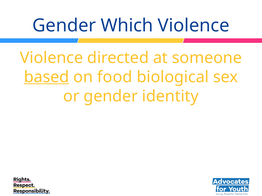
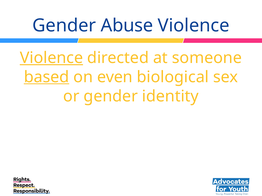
Which: Which -> Abuse
Violence at (51, 58) underline: none -> present
food: food -> even
